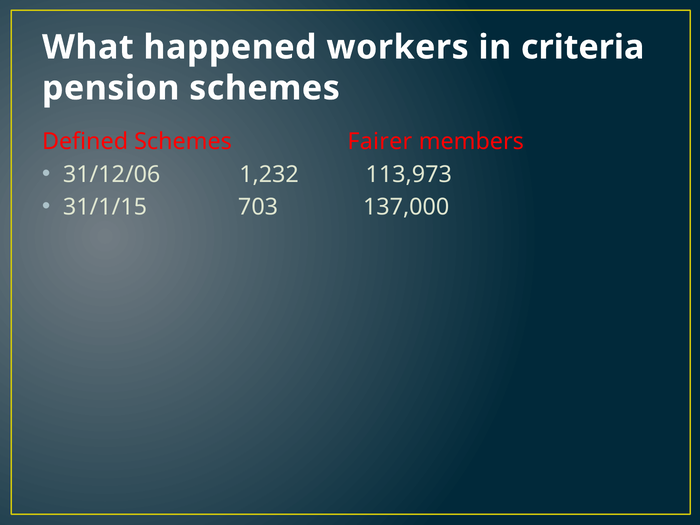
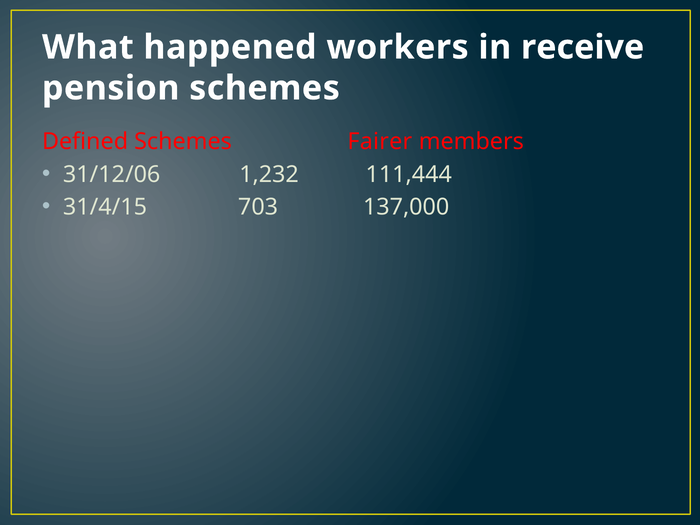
criteria: criteria -> receive
113,973: 113,973 -> 111,444
31/1/15: 31/1/15 -> 31/4/15
